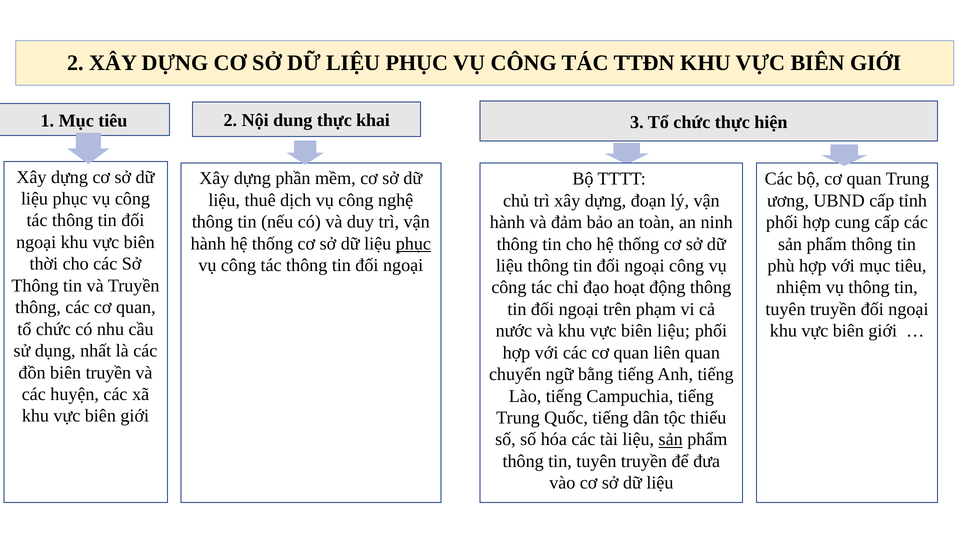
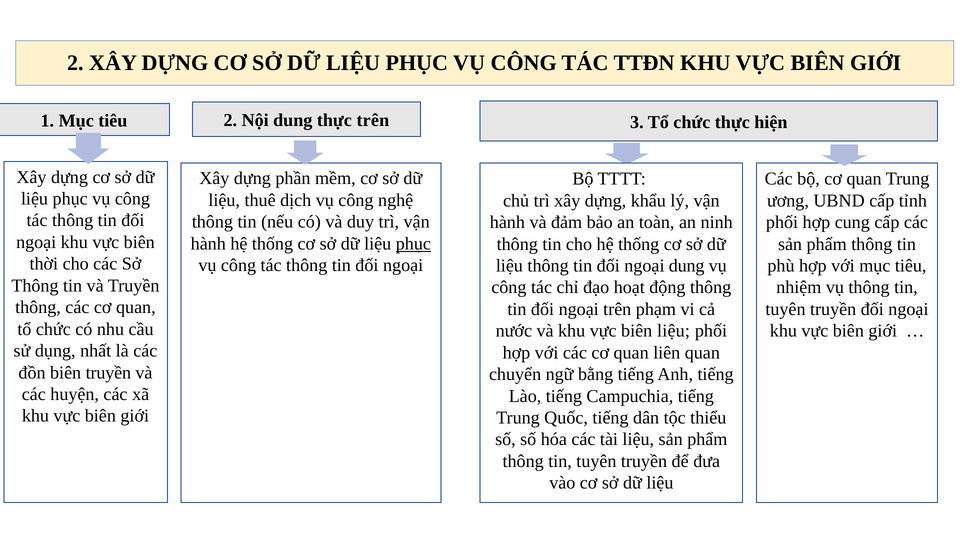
thực khai: khai -> trên
đoạn: đoạn -> khẩu
ngoại công: công -> dung
sản at (671, 439) underline: present -> none
